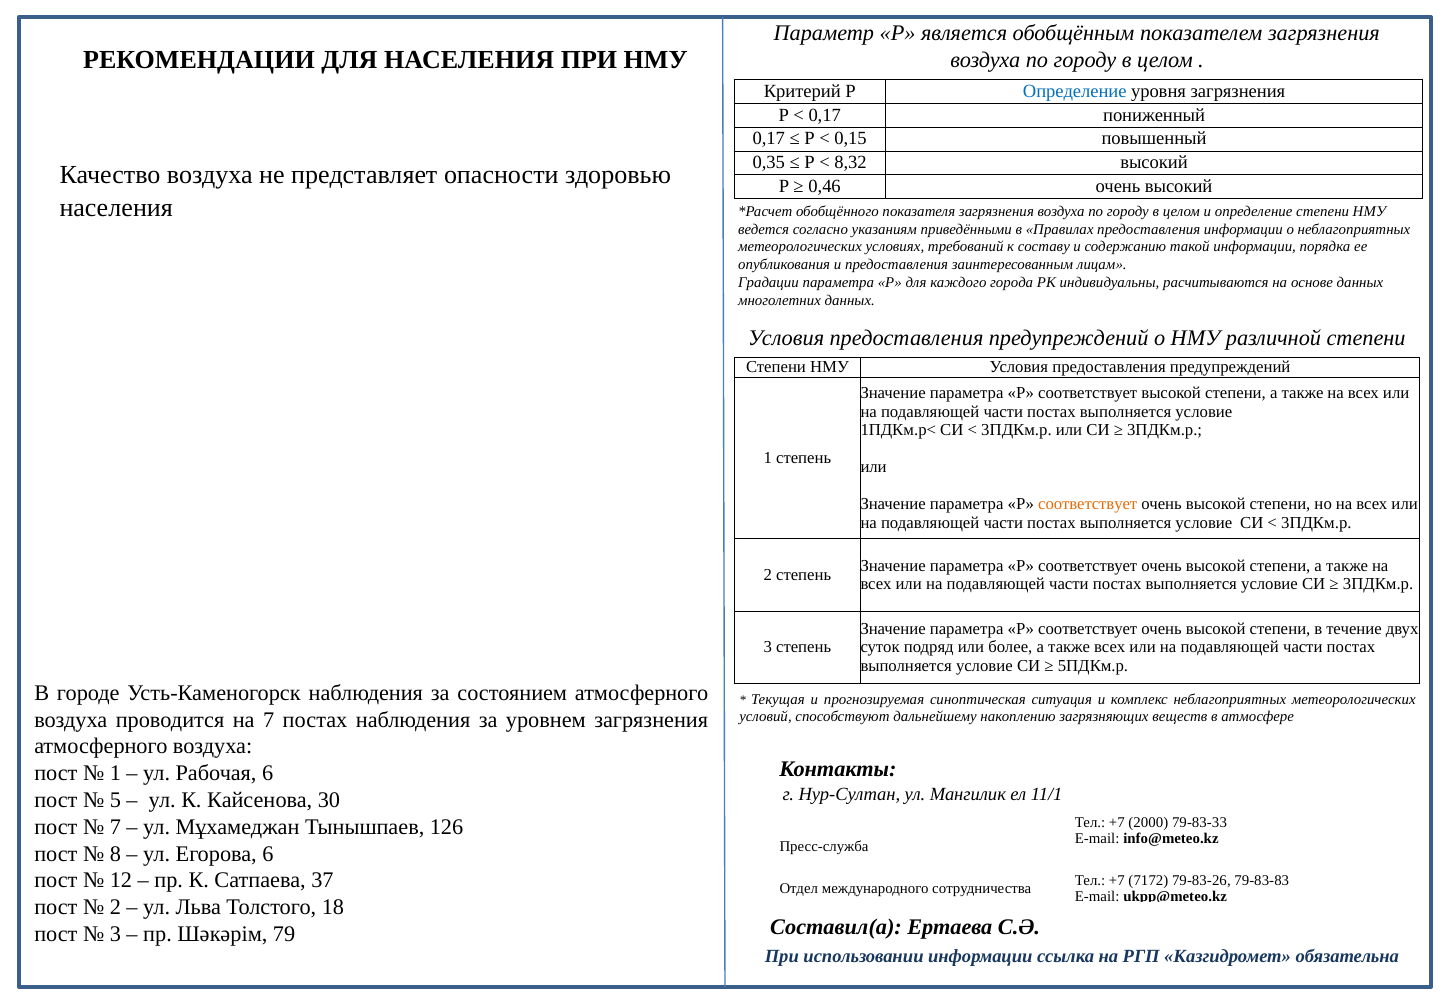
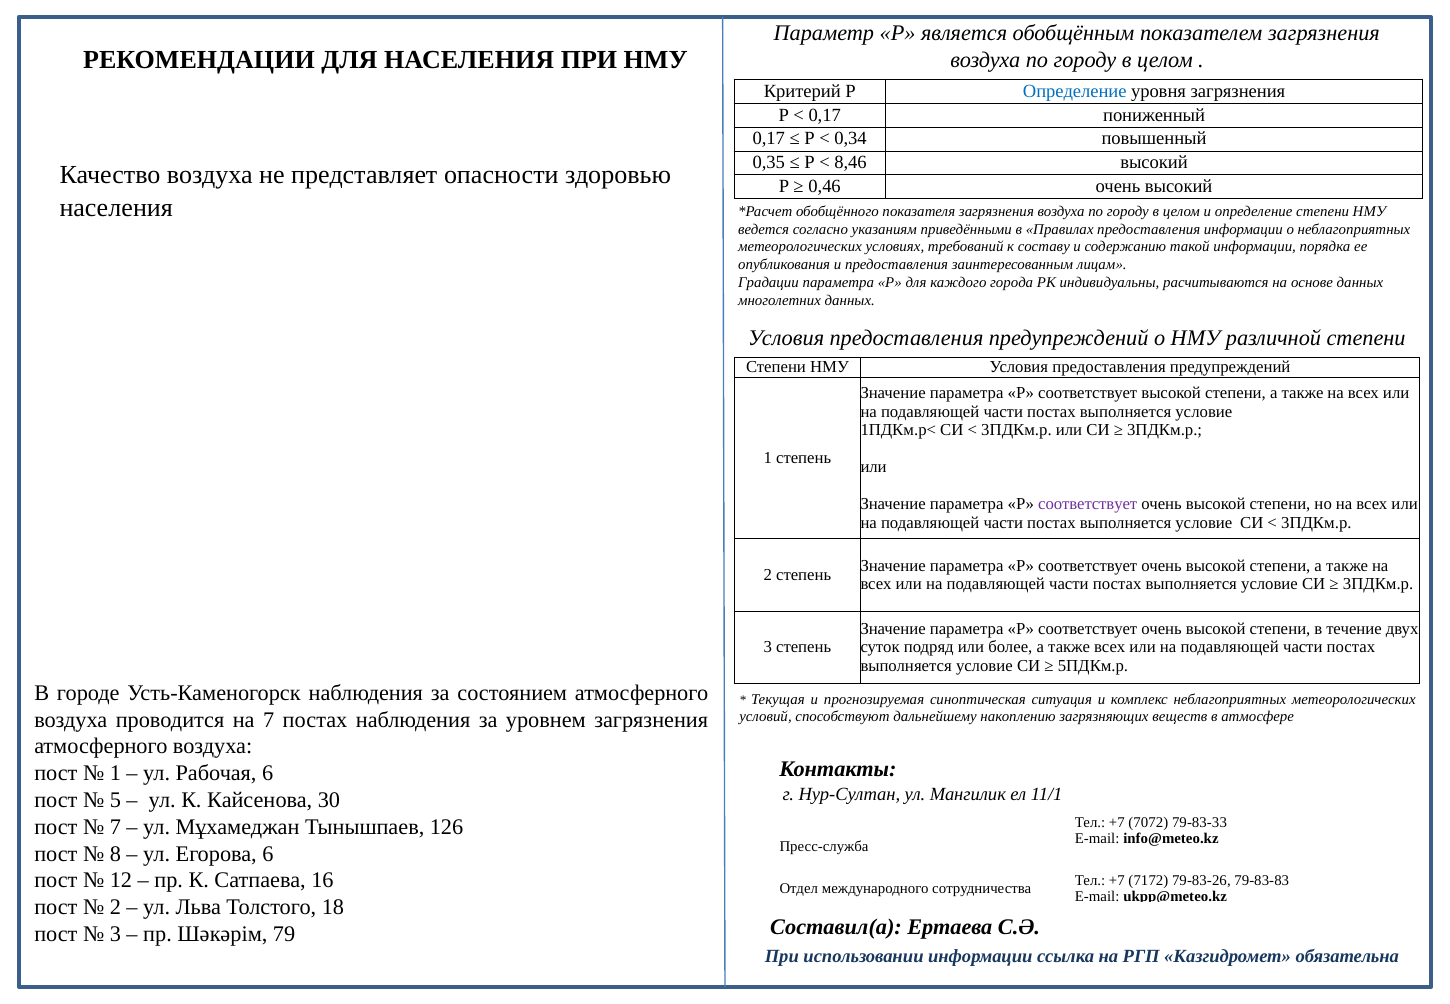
0,15: 0,15 -> 0,34
8,32: 8,32 -> 8,46
соответствует at (1088, 504) colour: orange -> purple
2000: 2000 -> 7072
37: 37 -> 16
